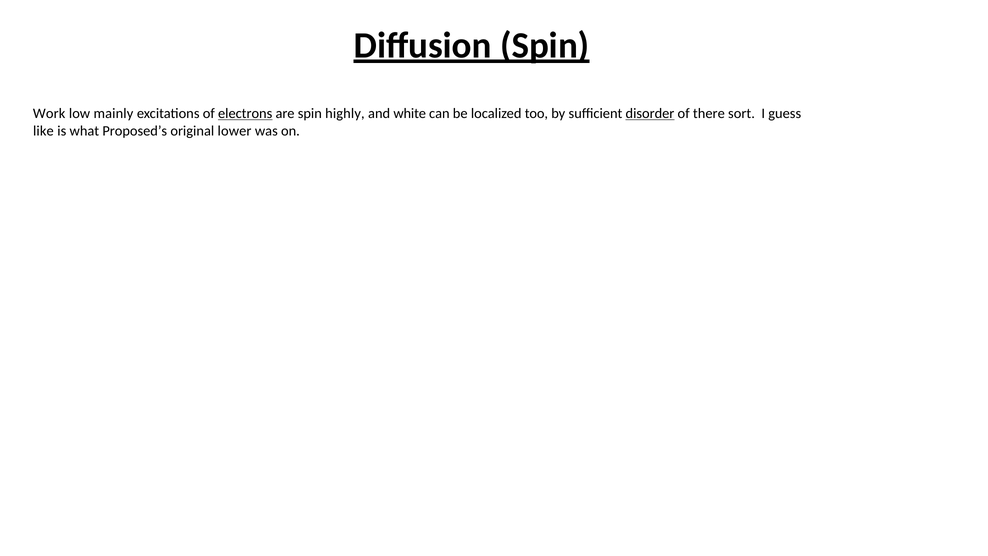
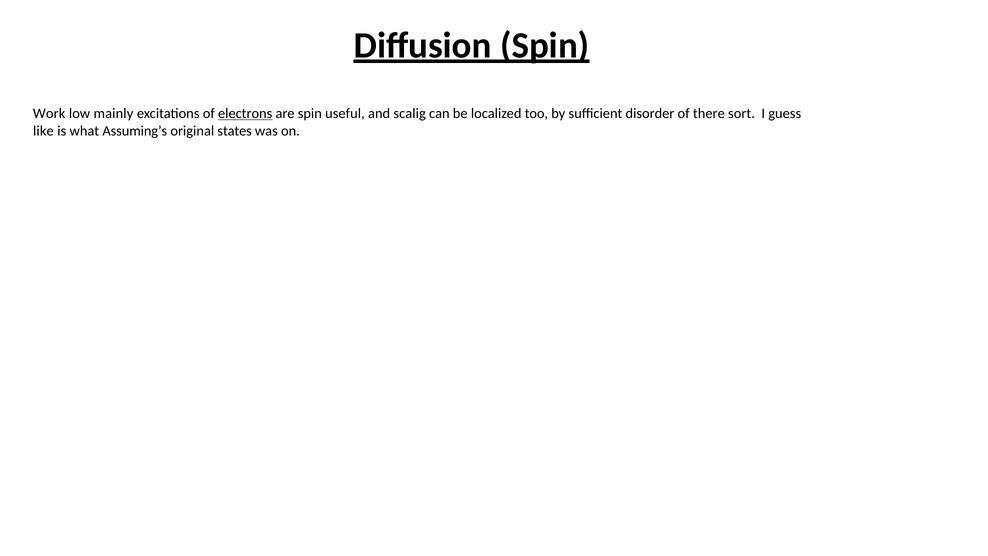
highly: highly -> useful
white: white -> scalig
disorder underline: present -> none
Proposed’s: Proposed’s -> Assuming’s
lower: lower -> states
